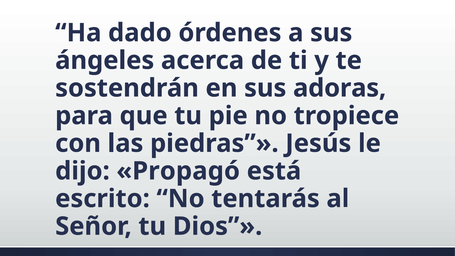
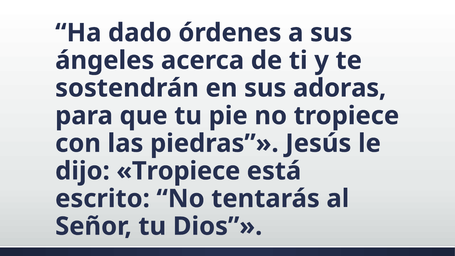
dijo Propagó: Propagó -> Tropiece
